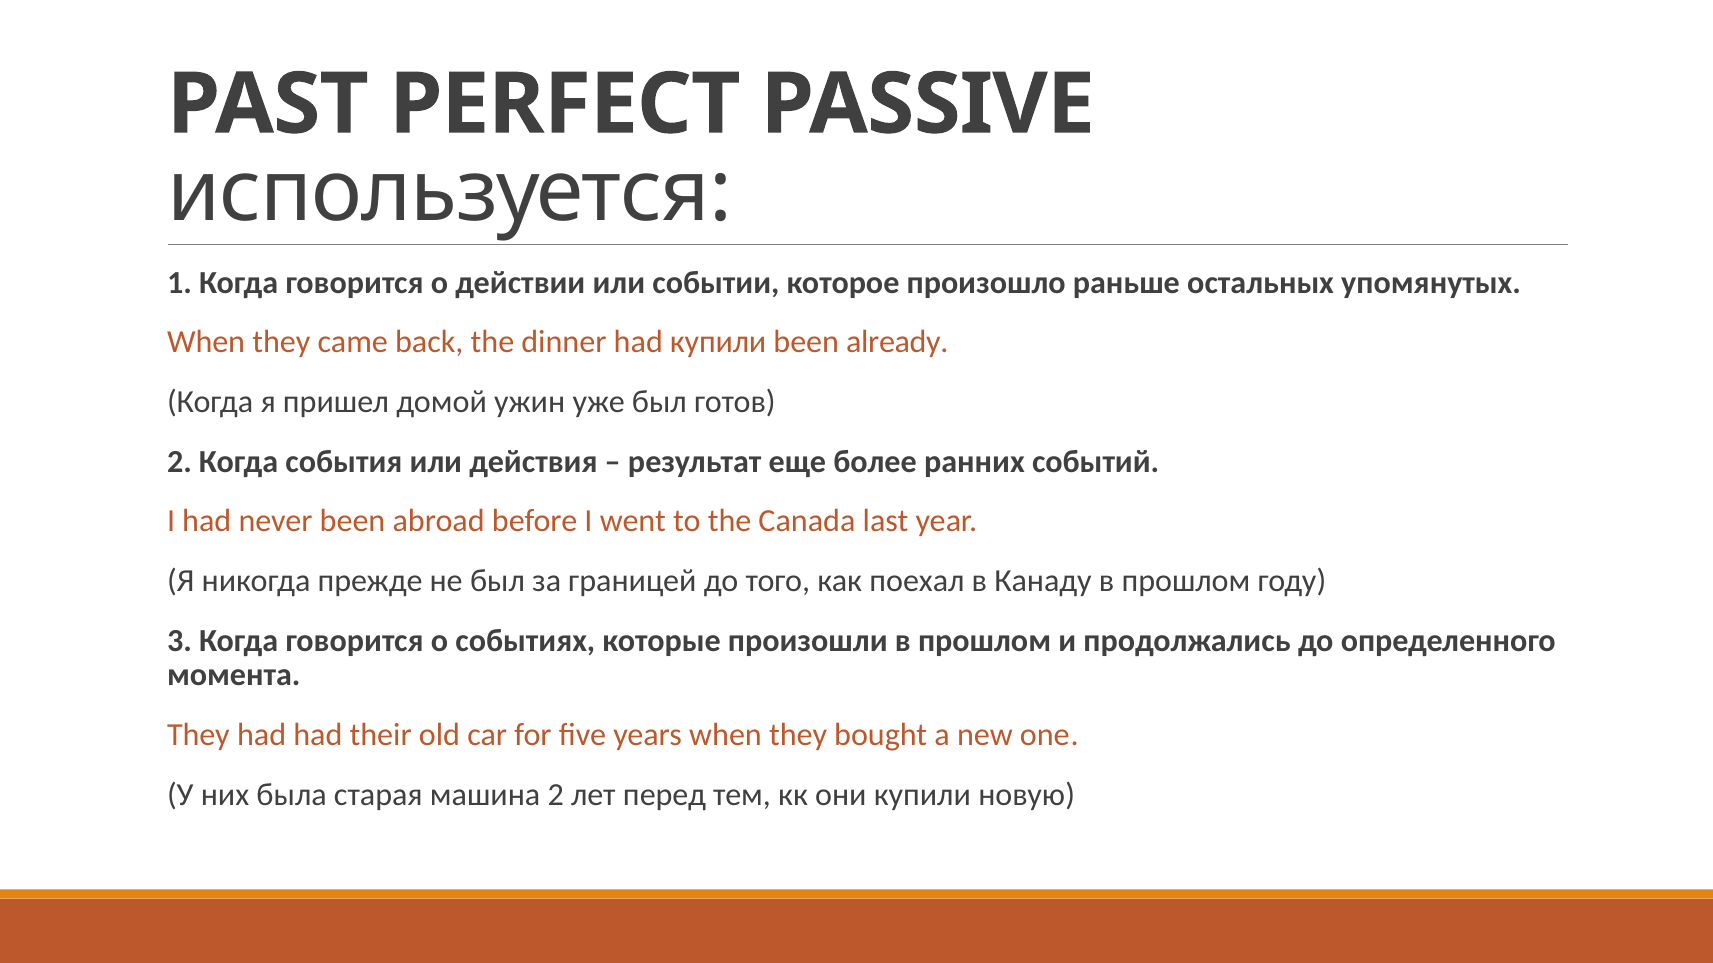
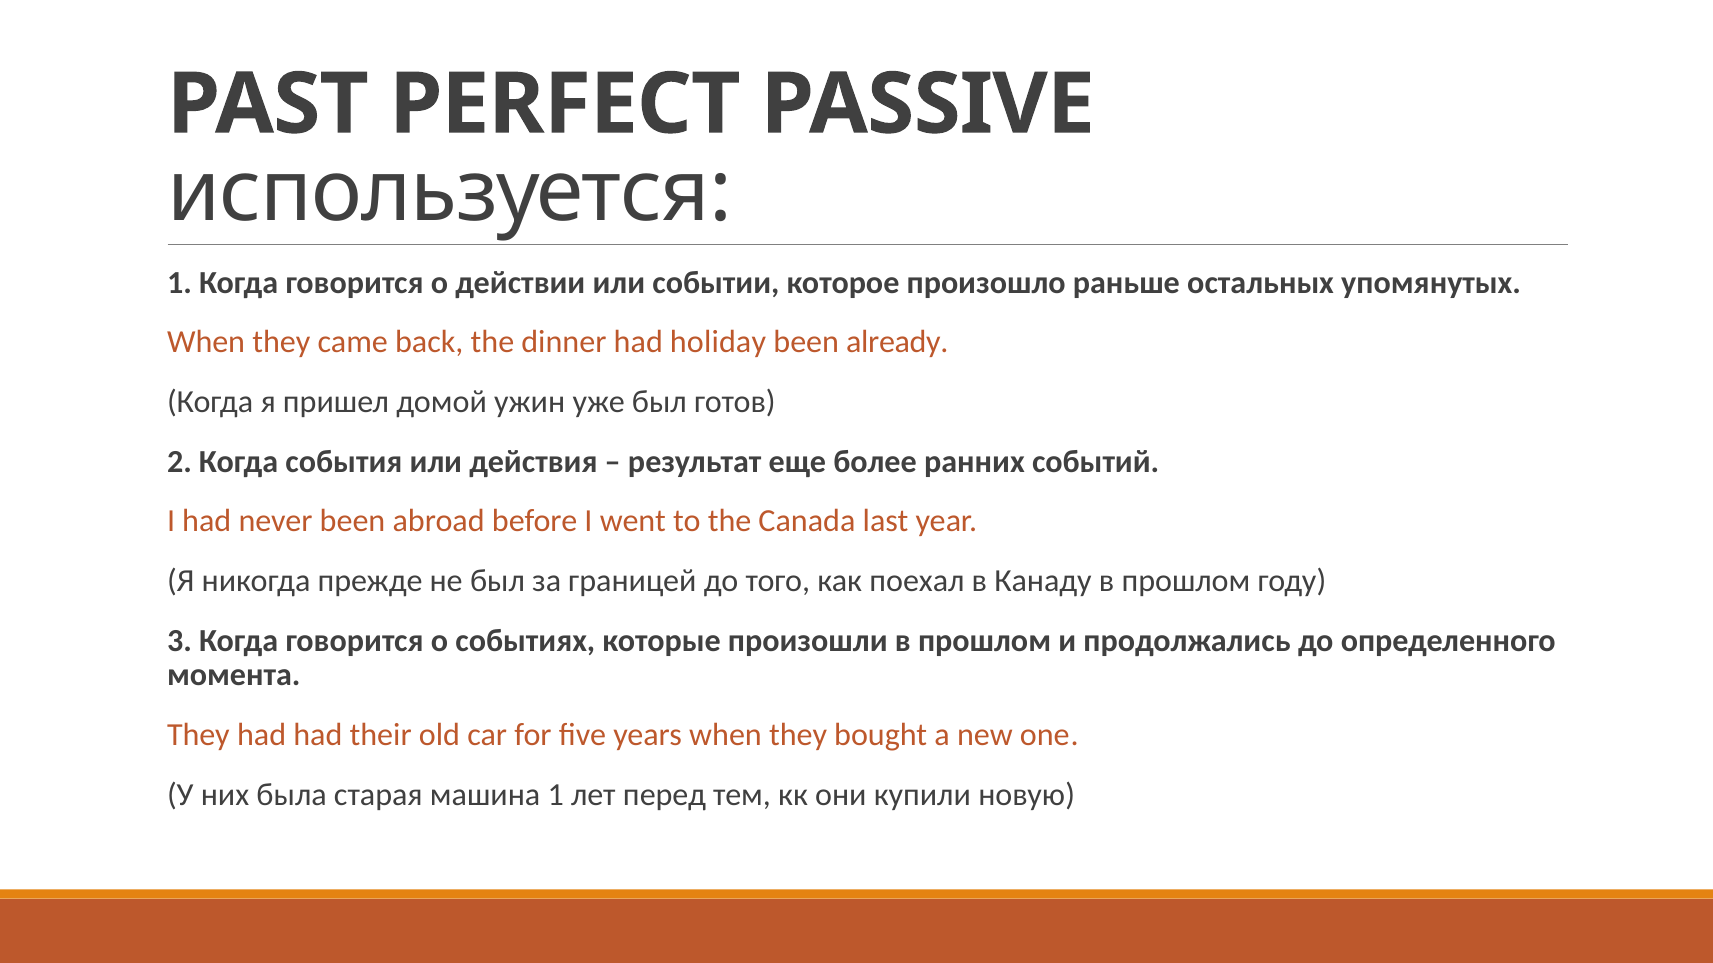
had купили: купили -> holiday
машина 2: 2 -> 1
